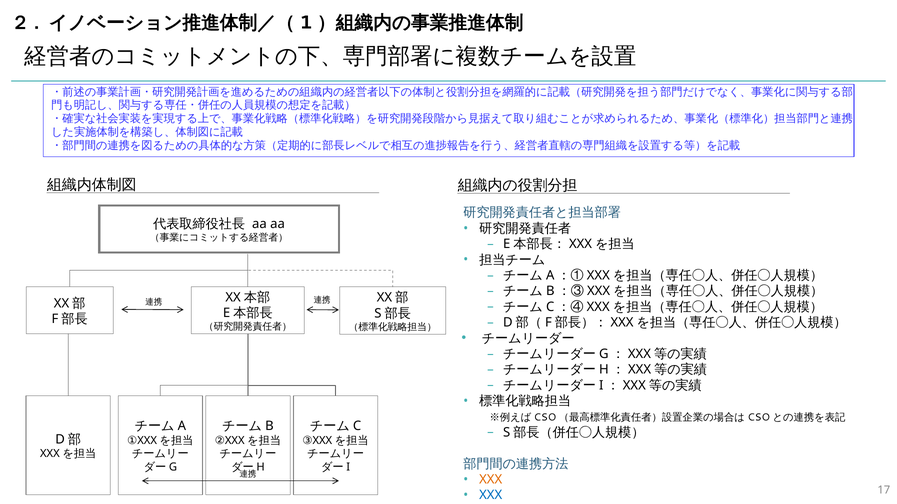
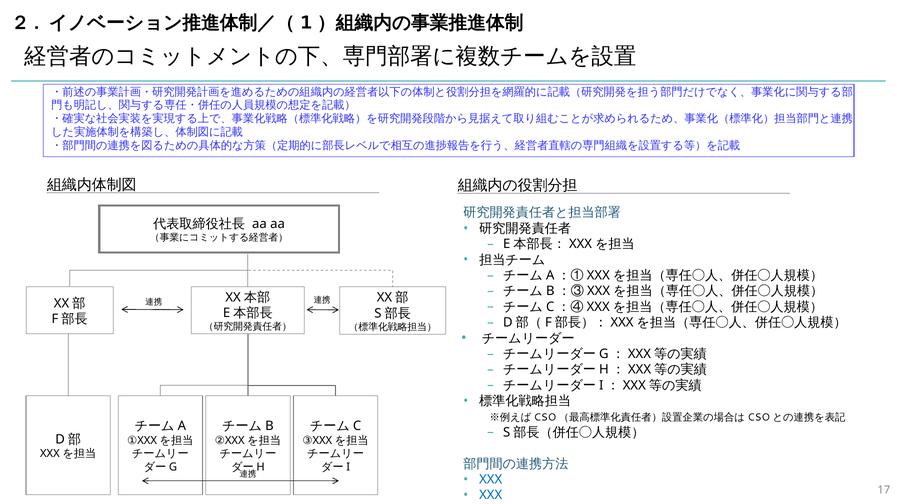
XXX at (491, 480) colour: orange -> blue
